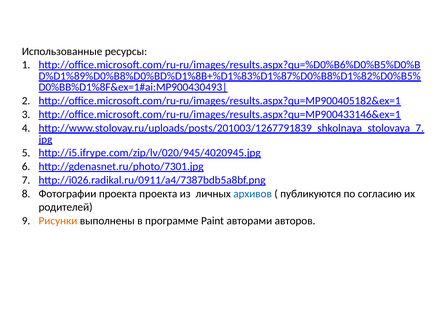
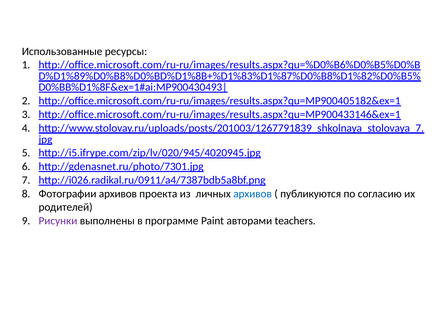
Фотографии проекта: проекта -> архивов
Рисунки colour: orange -> purple
авторов: авторов -> teachers
